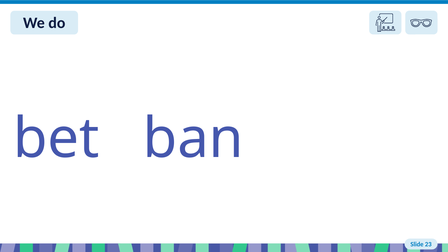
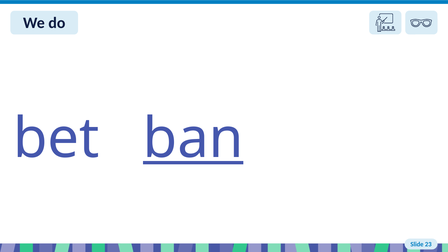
ban underline: none -> present
